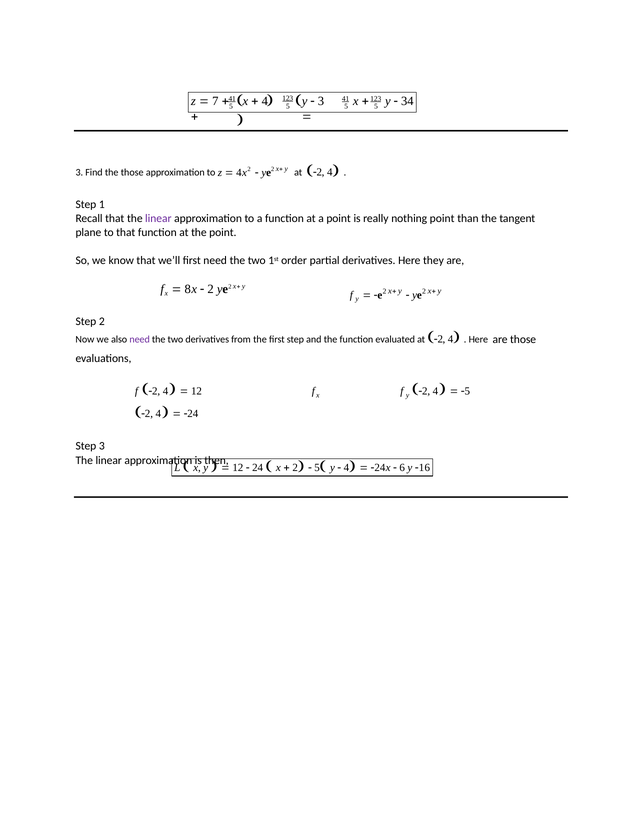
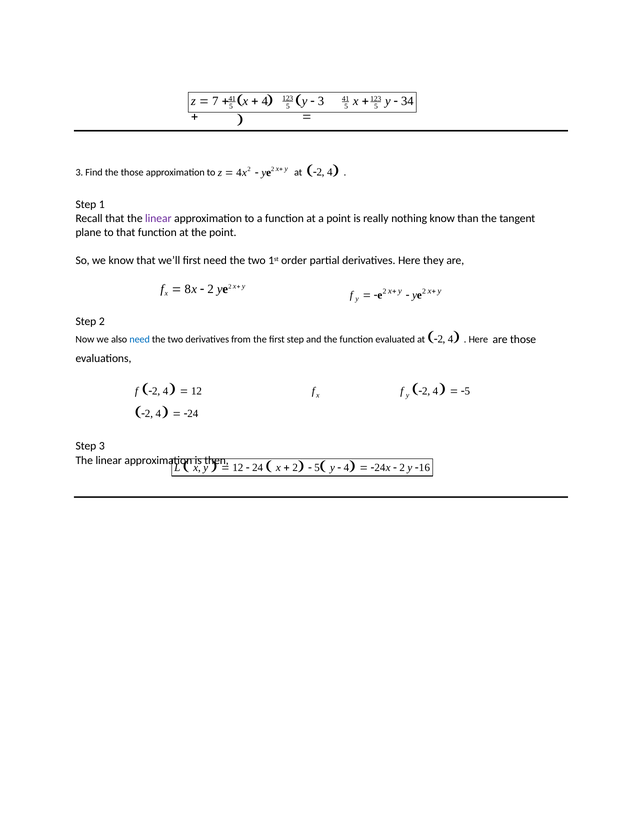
nothing point: point -> know
need at (140, 339) colour: purple -> blue
6 at (402, 468): 6 -> 2
